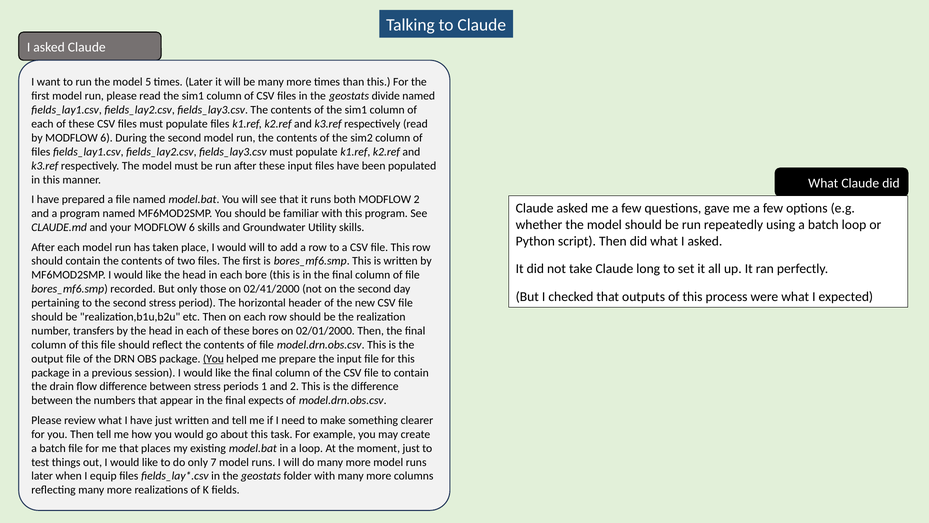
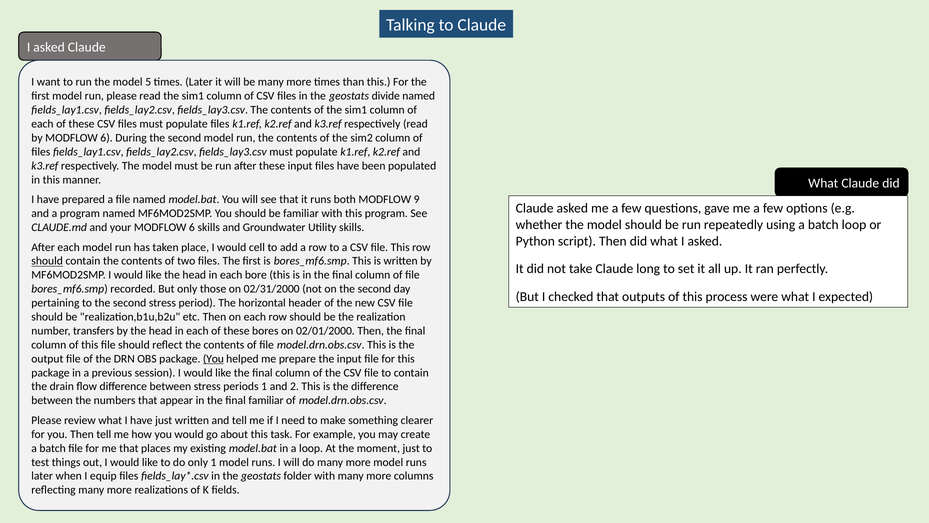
MODFLOW 2: 2 -> 9
would will: will -> cell
should at (47, 261) underline: none -> present
02/41/2000: 02/41/2000 -> 02/31/2000
final expects: expects -> familiar
only 7: 7 -> 1
